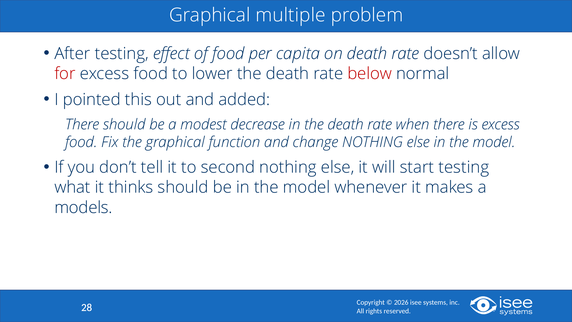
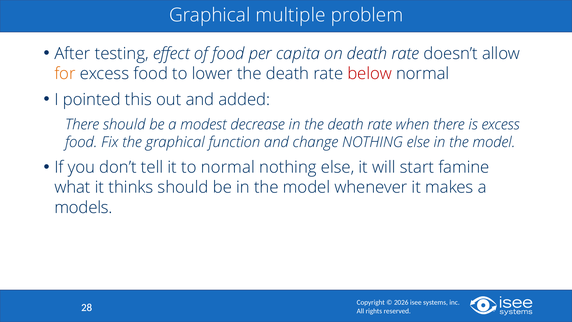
for colour: red -> orange
to second: second -> normal
start testing: testing -> famine
